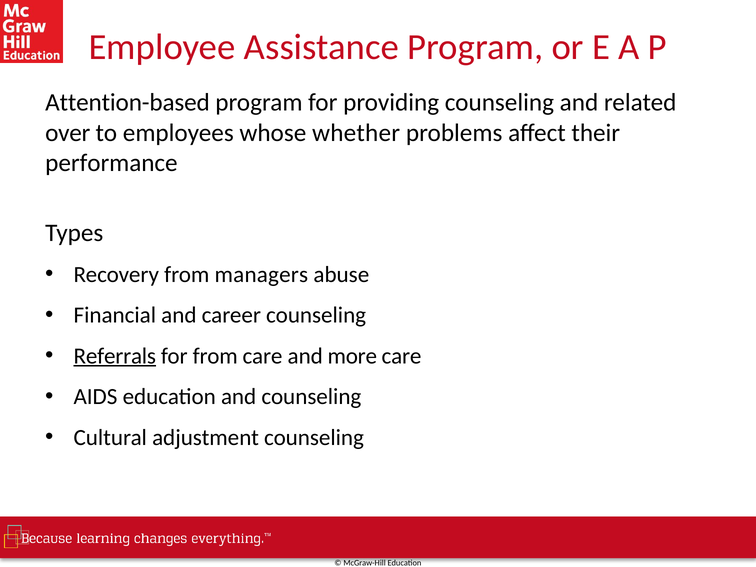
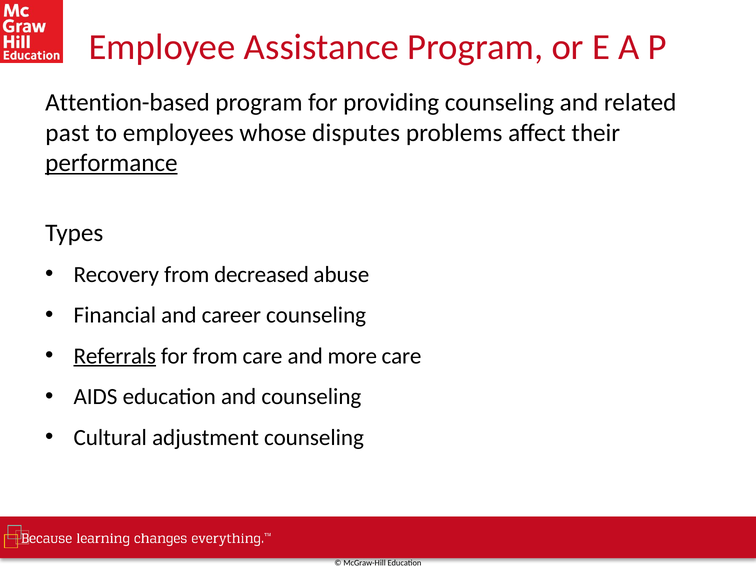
over: over -> past
whether: whether -> disputes
performance underline: none -> present
managers: managers -> decreased
